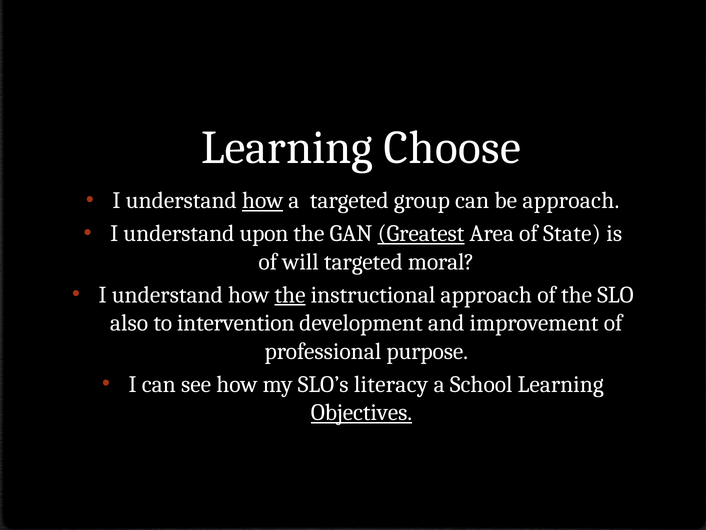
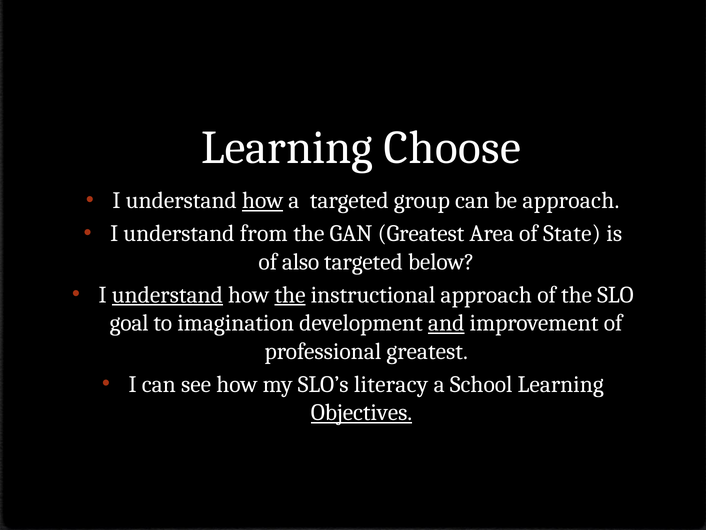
upon: upon -> from
Greatest at (421, 233) underline: present -> none
will: will -> also
moral: moral -> below
understand at (167, 295) underline: none -> present
also: also -> goal
intervention: intervention -> imagination
and underline: none -> present
professional purpose: purpose -> greatest
